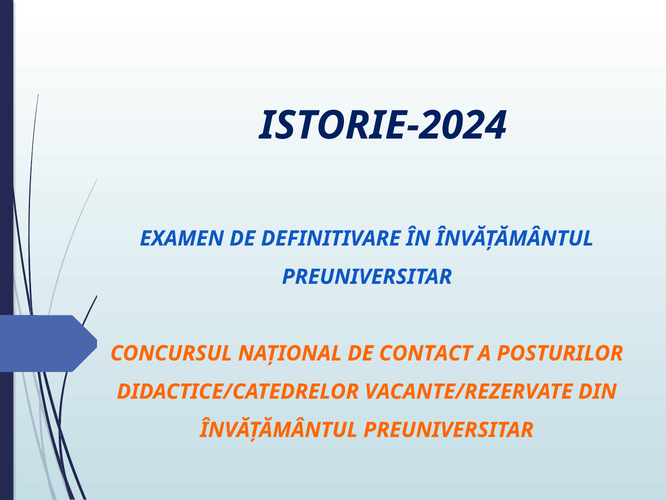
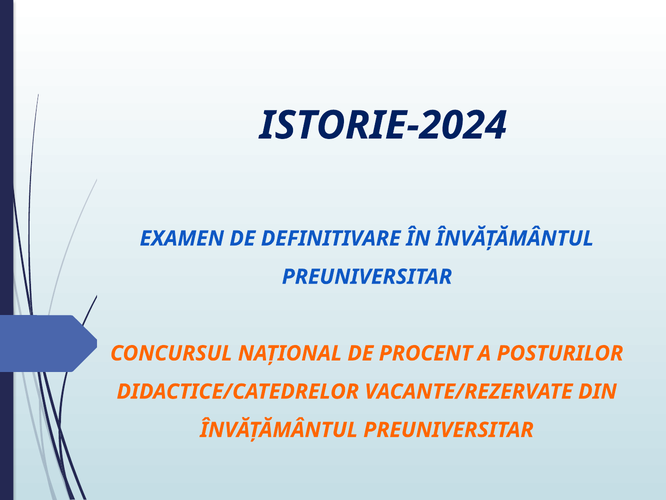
CONTACT: CONTACT -> PROCENT
